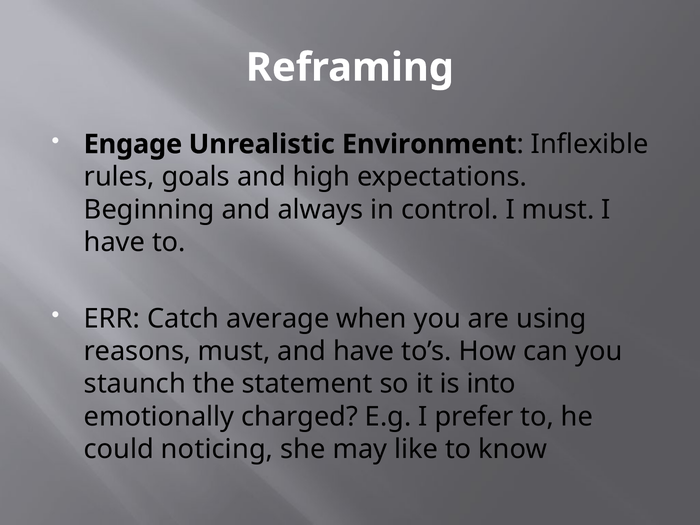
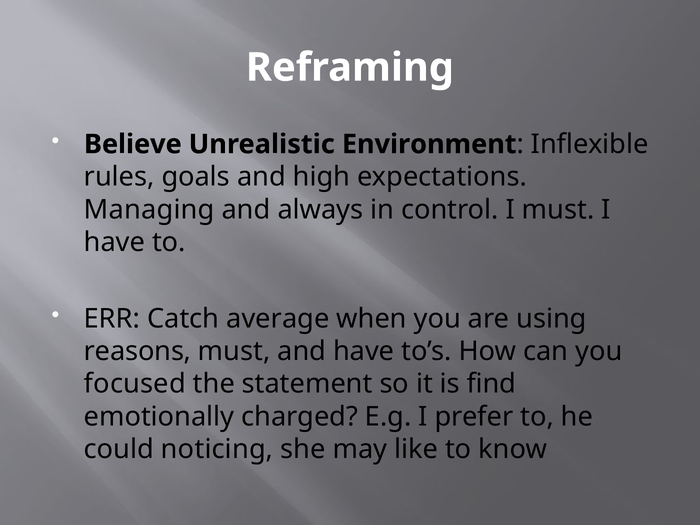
Engage: Engage -> Believe
Beginning: Beginning -> Managing
staunch: staunch -> focused
into: into -> find
